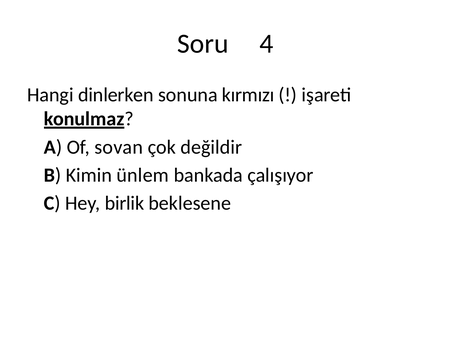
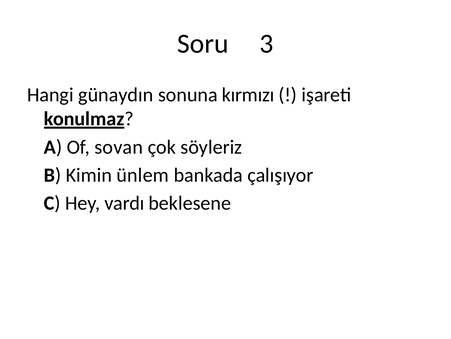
4: 4 -> 3
dinlerken: dinlerken -> günaydın
değildir: değildir -> söyleriz
birlik: birlik -> vardı
